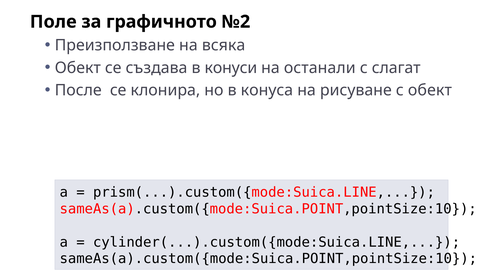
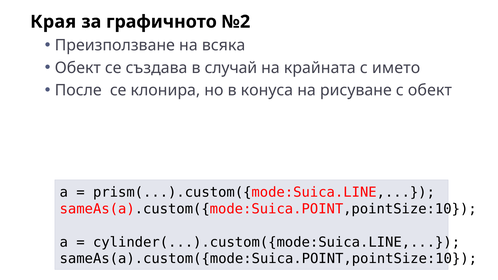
Поле: Поле -> Края
конуси: конуси -> случай
останали: останали -> крайната
слагат: слагат -> името
